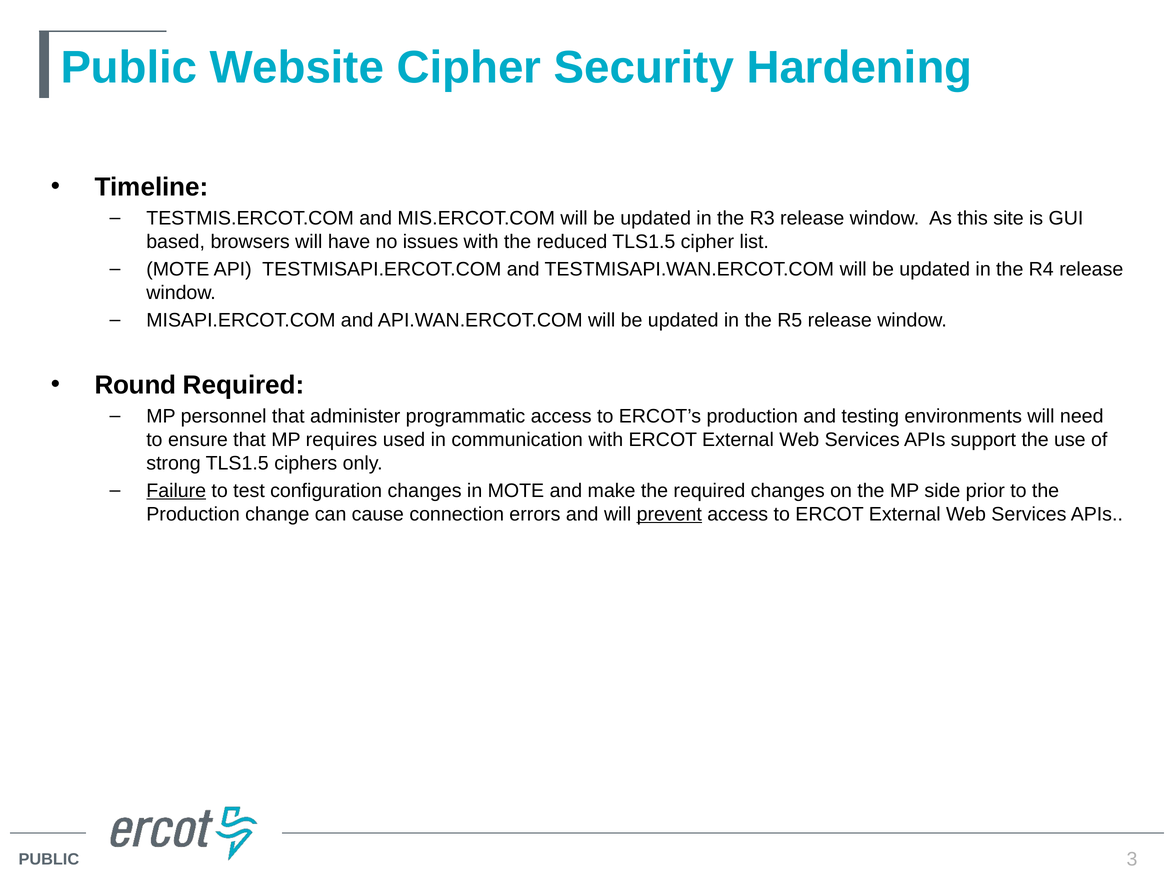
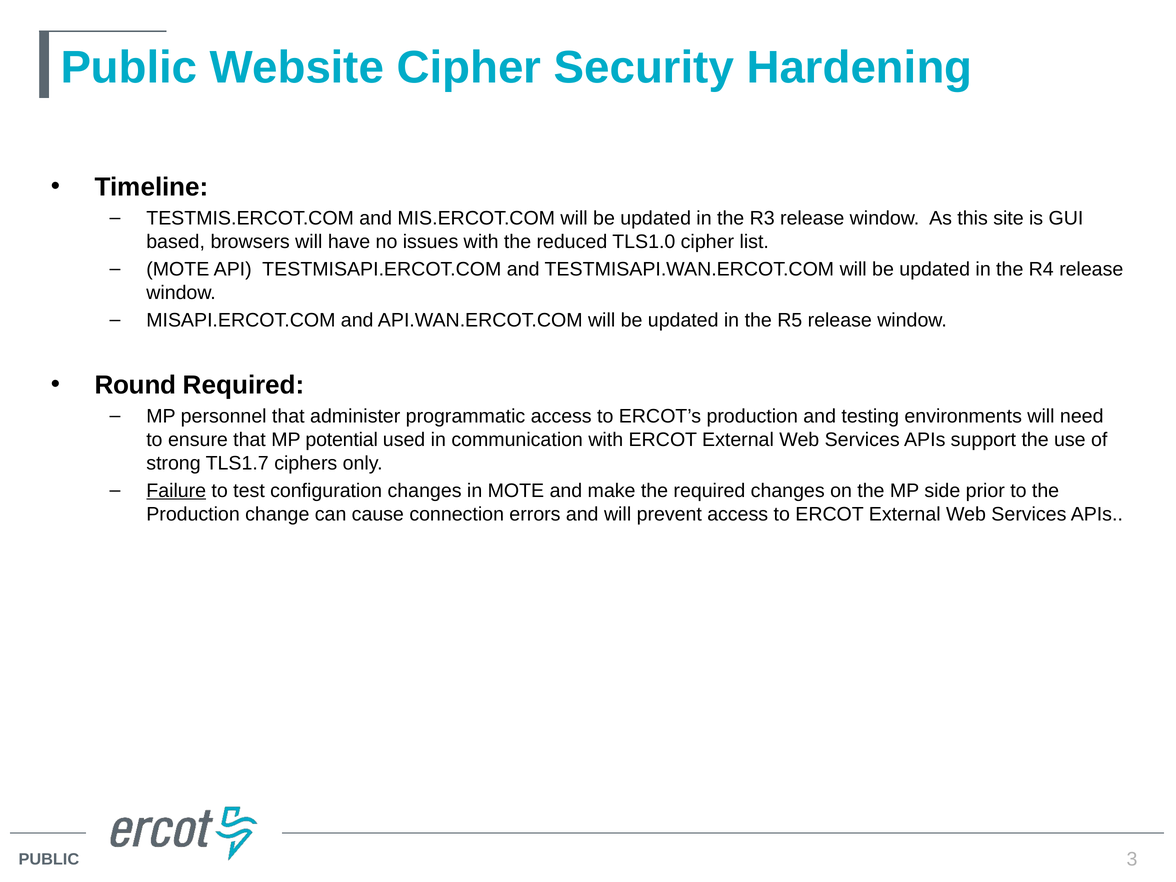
reduced TLS1.5: TLS1.5 -> TLS1.0
requires: requires -> potential
strong TLS1.5: TLS1.5 -> TLS1.7
prevent underline: present -> none
